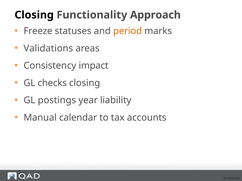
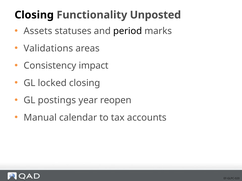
Approach: Approach -> Unposted
Freeze: Freeze -> Assets
period colour: orange -> black
checks: checks -> locked
liability: liability -> reopen
